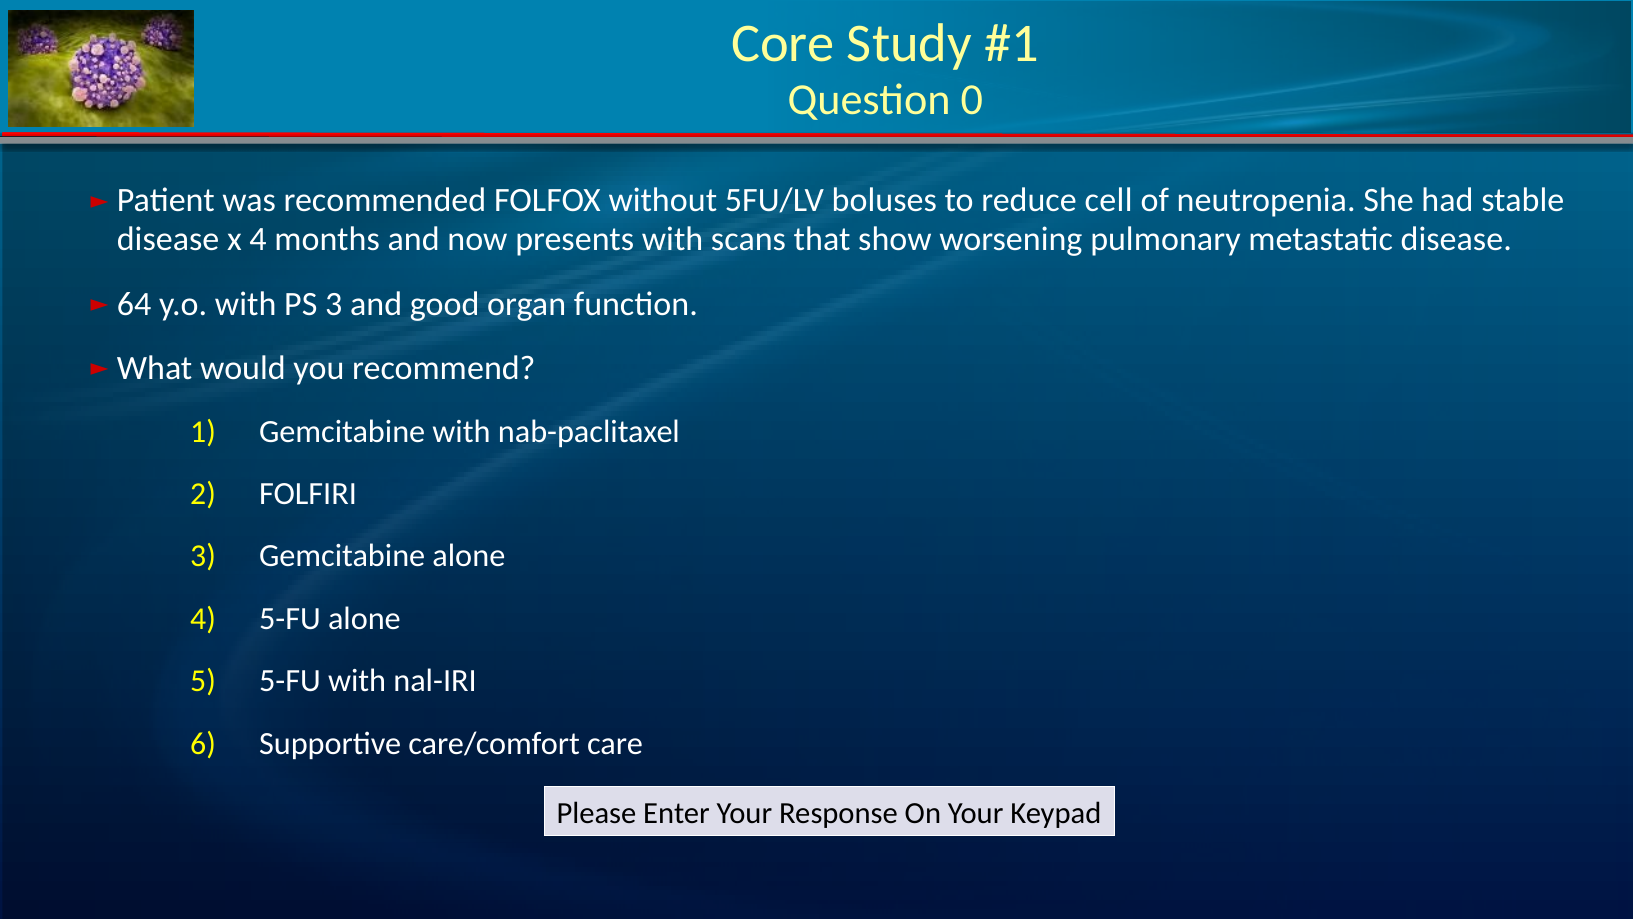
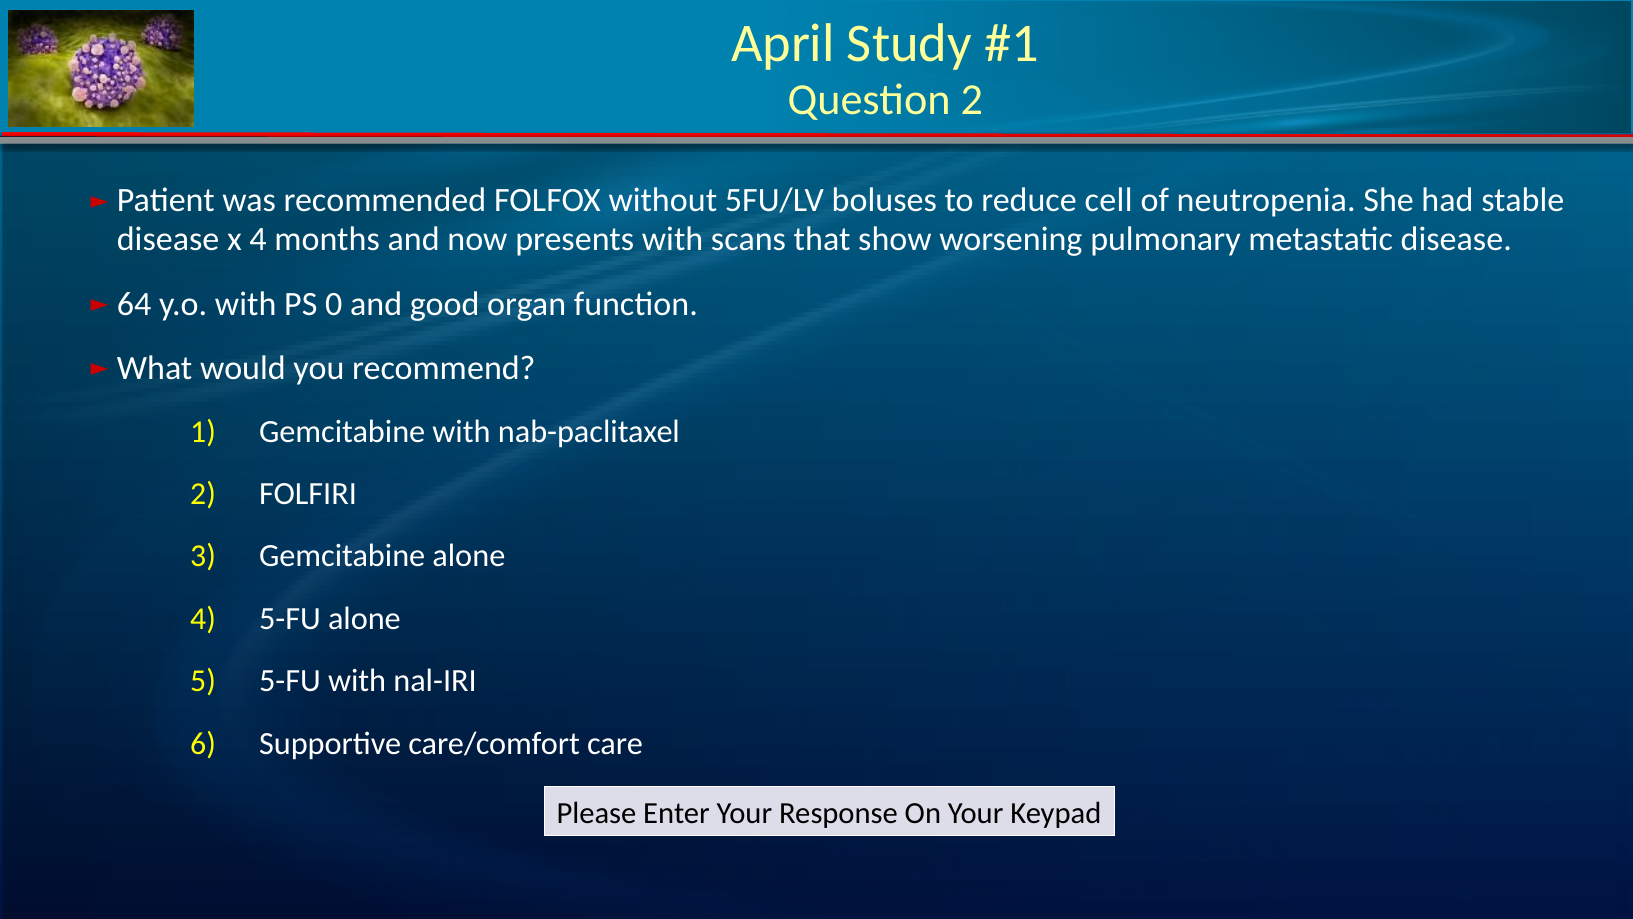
Core: Core -> April
Question 0: 0 -> 2
PS 3: 3 -> 0
